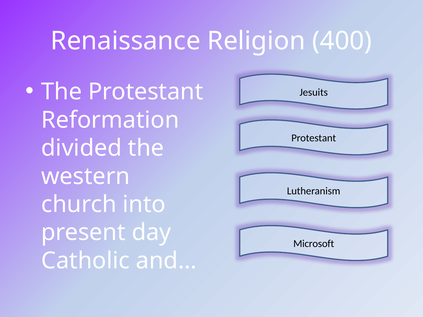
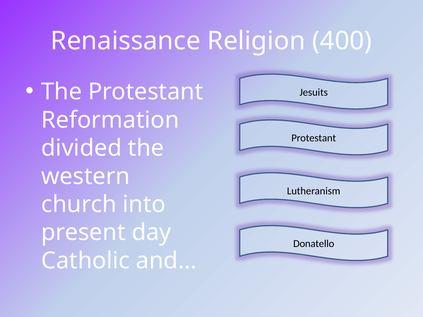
Microsoft: Microsoft -> Donatello
